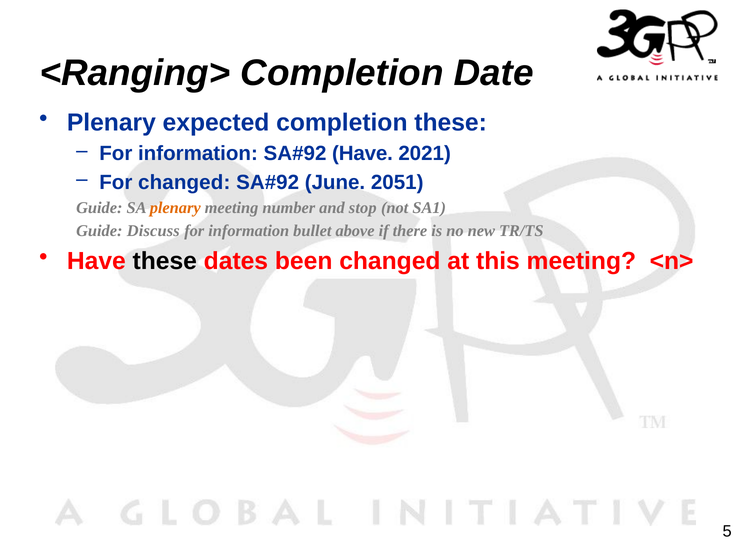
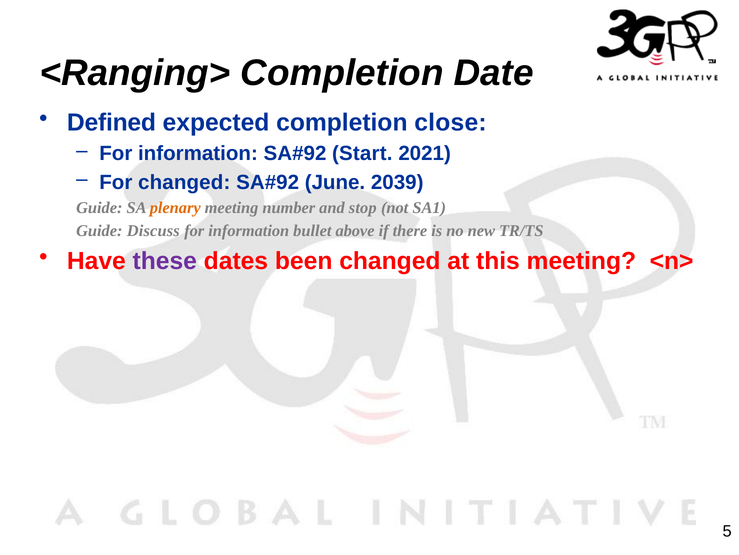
Plenary at (111, 123): Plenary -> Defined
completion these: these -> close
Have at (362, 154): Have -> Start
2051: 2051 -> 2039
these at (165, 261) colour: black -> purple
